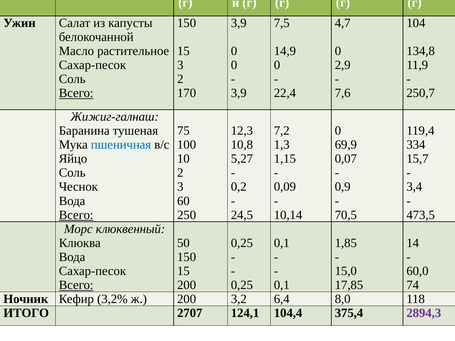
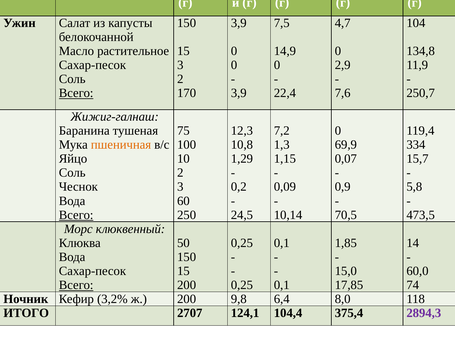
пшеничная colour: blue -> orange
5,27: 5,27 -> 1,29
3,4: 3,4 -> 5,8
3,2: 3,2 -> 9,8
